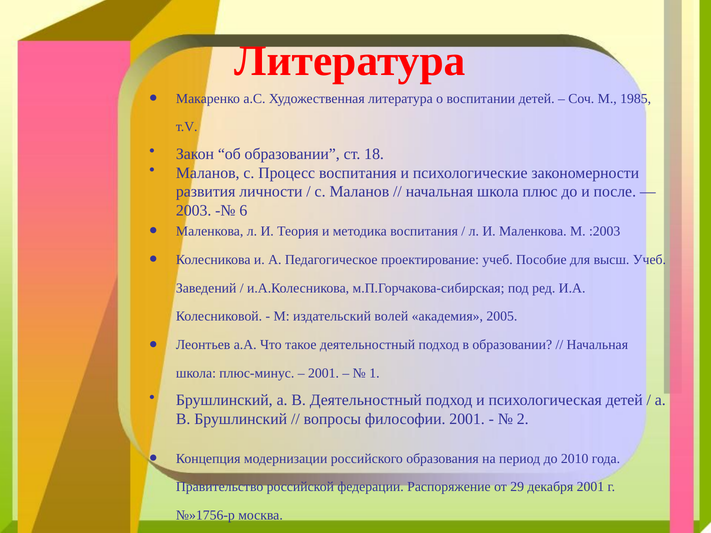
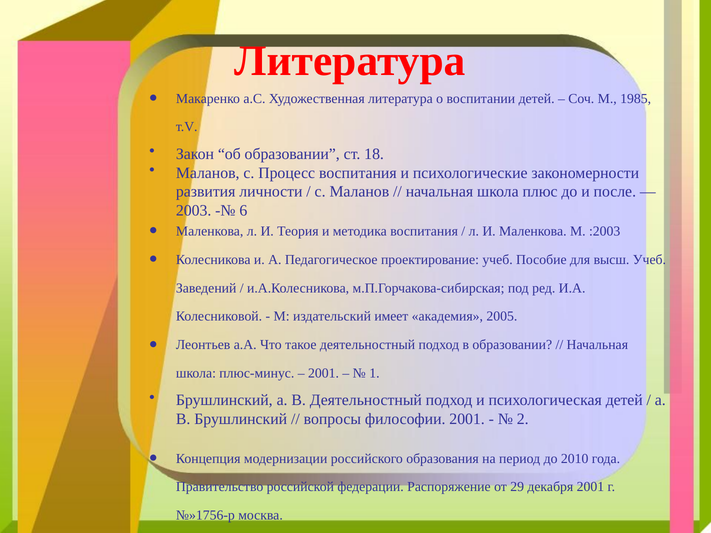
волей: волей -> имеет
